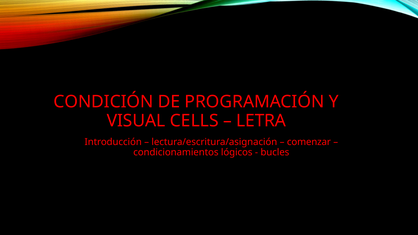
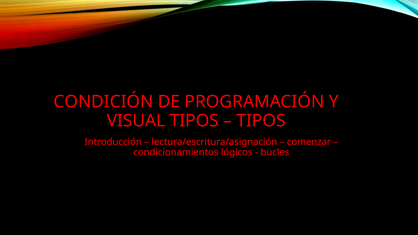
VISUAL CELLS: CELLS -> TIPOS
LETRA at (261, 121): LETRA -> TIPOS
